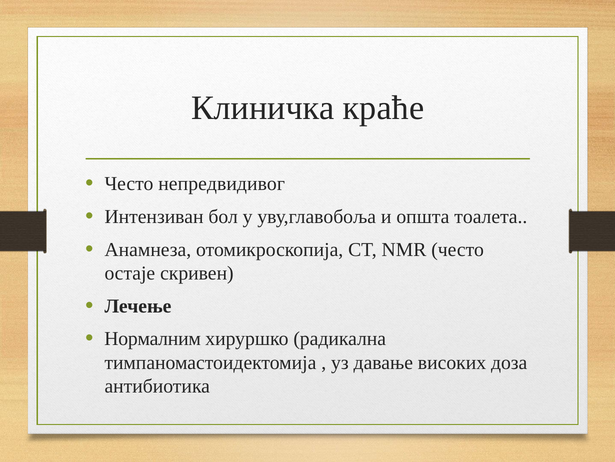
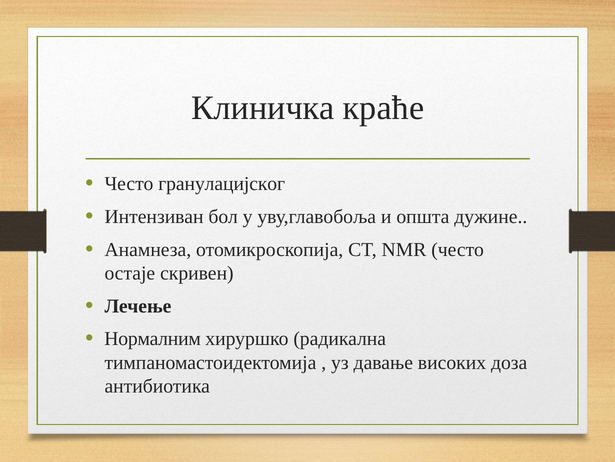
непредвидивог: непредвидивог -> гранулацијског
тоалета: тоалета -> дужине
